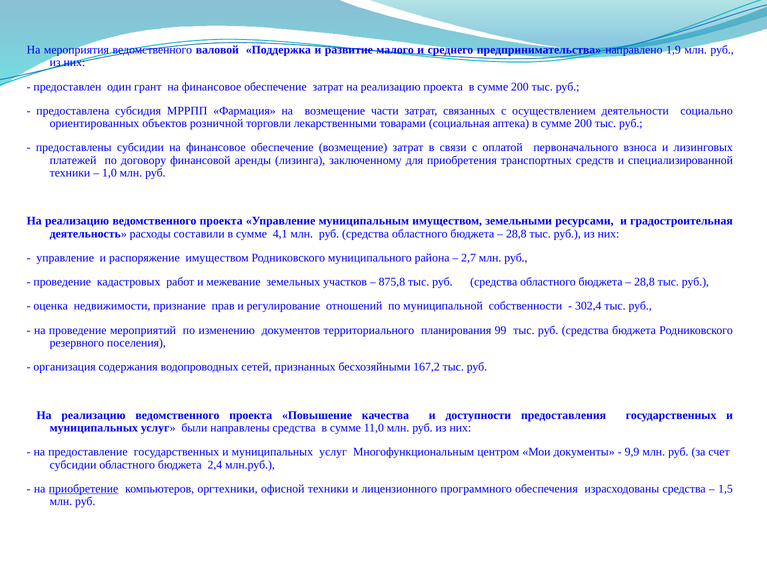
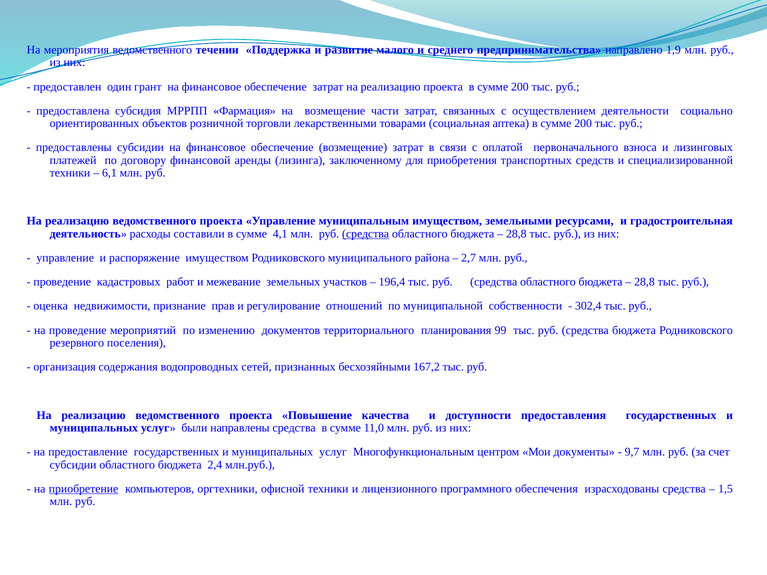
валовой: валовой -> течении
1,0: 1,0 -> 6,1
средства at (366, 234) underline: none -> present
875,8: 875,8 -> 196,4
9,9: 9,9 -> 9,7
